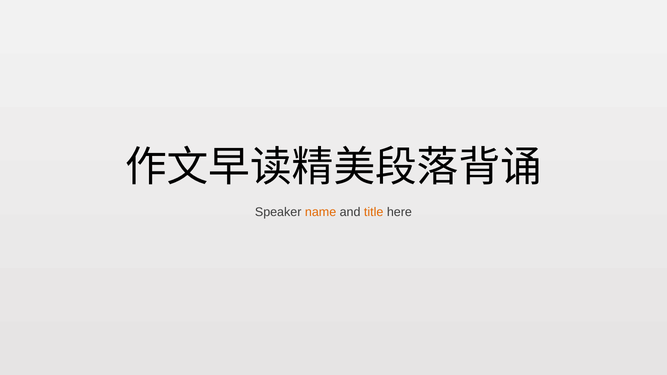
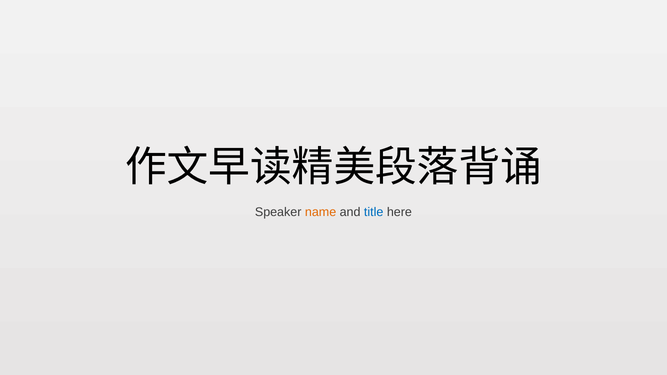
title colour: orange -> blue
